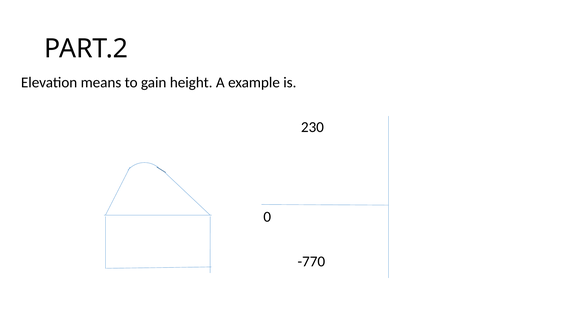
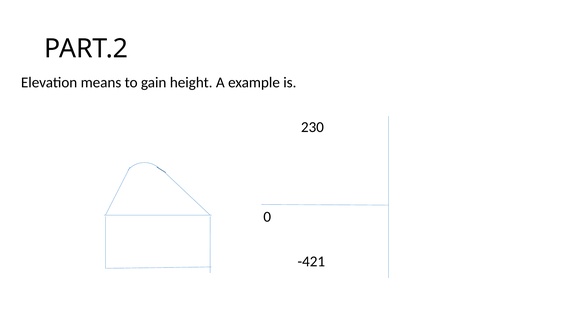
-770: -770 -> -421
